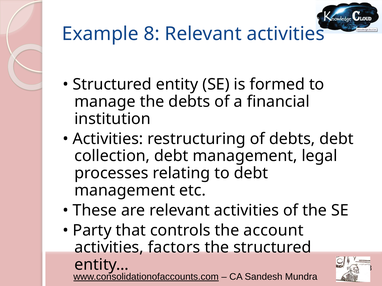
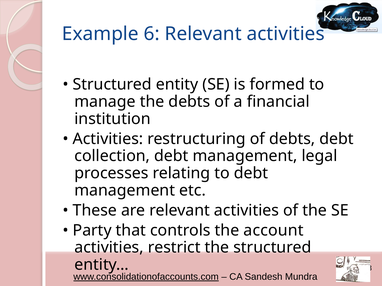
8: 8 -> 6
factors: factors -> restrict
